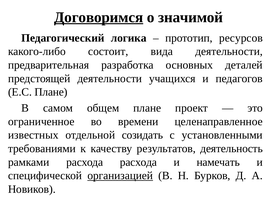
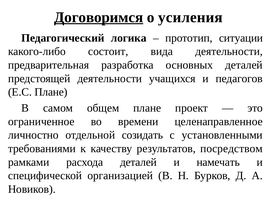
значимой: значимой -> усиления
ресурсов: ресурсов -> ситуации
известных: известных -> личностно
деятельность: деятельность -> посредством
расхода расхода: расхода -> деталей
организацией underline: present -> none
